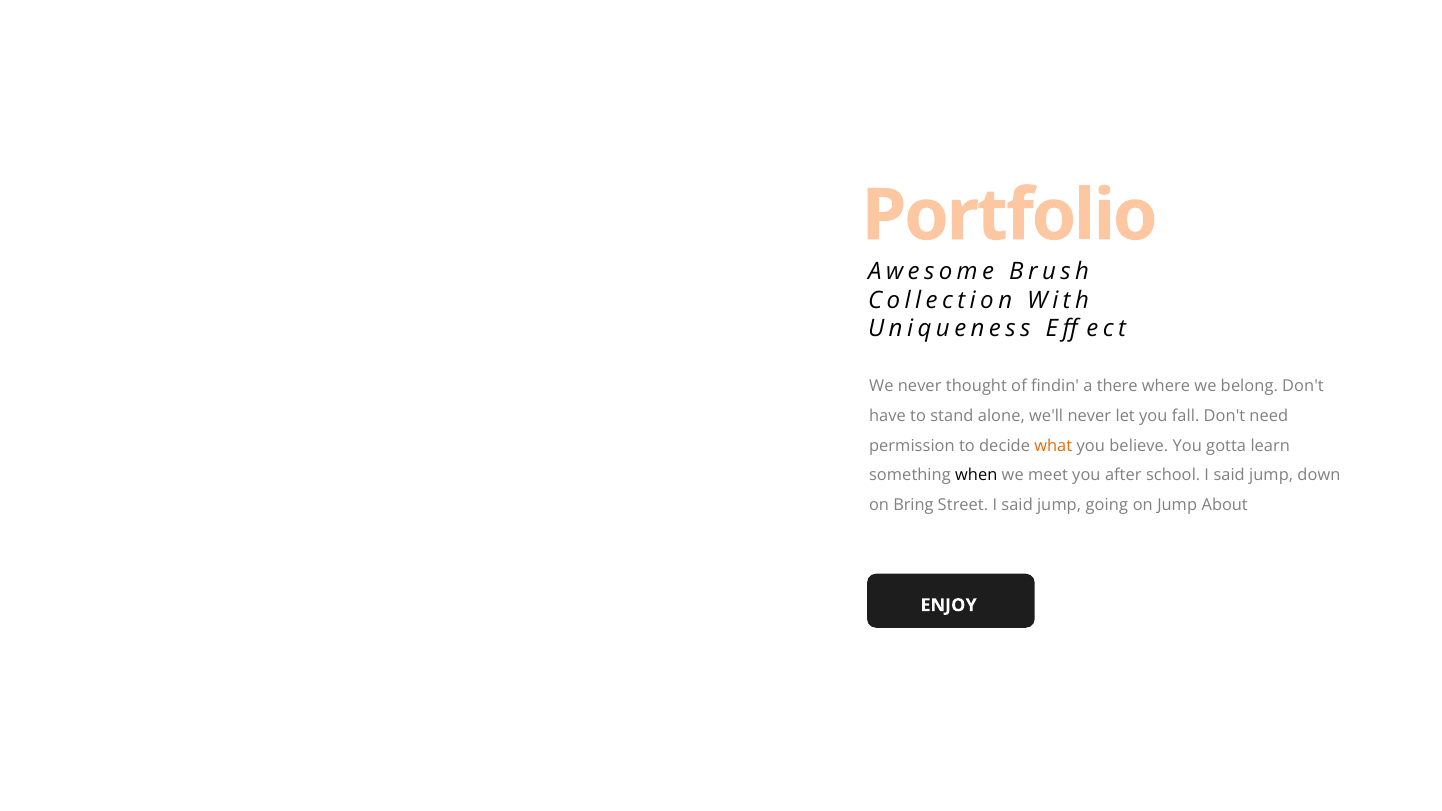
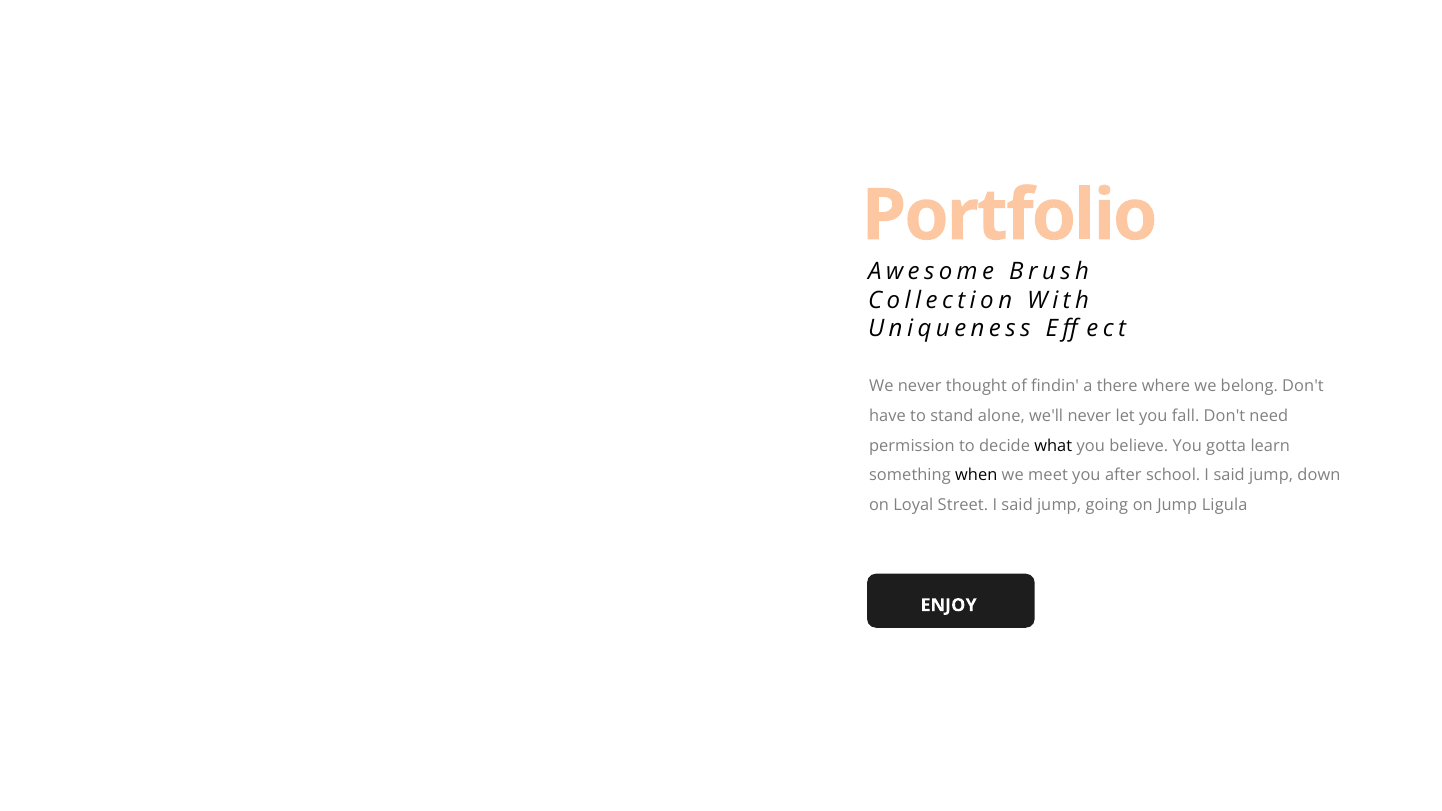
what colour: orange -> black
Bring: Bring -> Loyal
About: About -> Ligula
